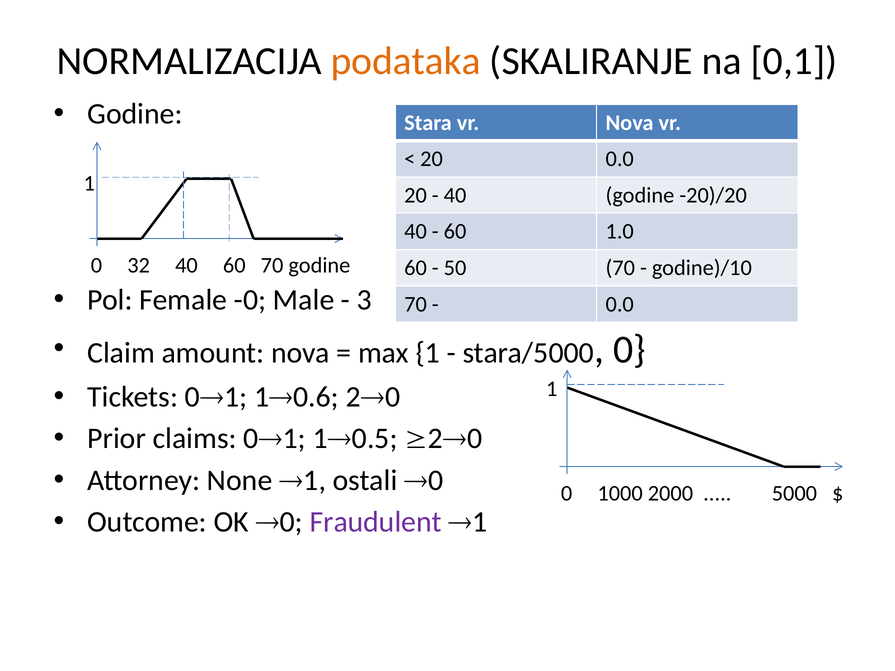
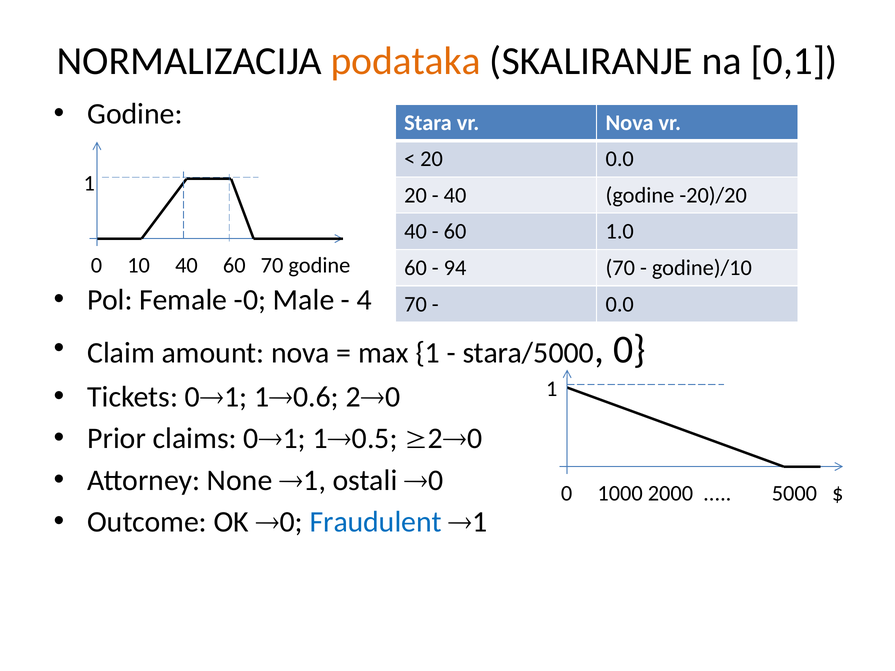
32: 32 -> 10
50: 50 -> 94
3: 3 -> 4
Fraudulent colour: purple -> blue
